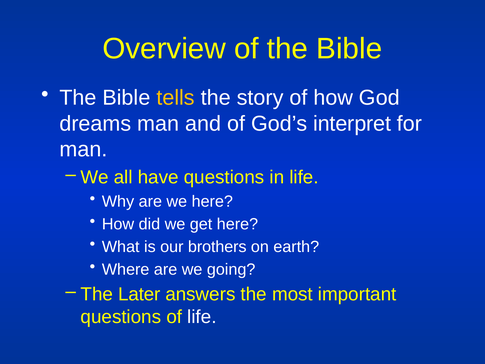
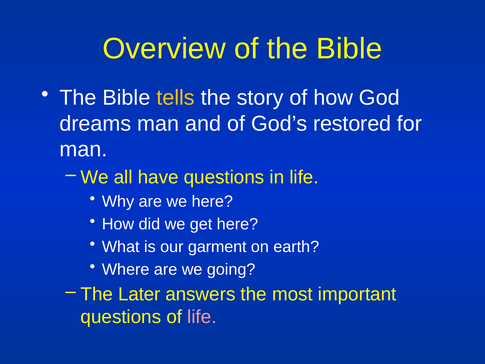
interpret: interpret -> restored
brothers: brothers -> garment
life at (202, 317) colour: white -> pink
